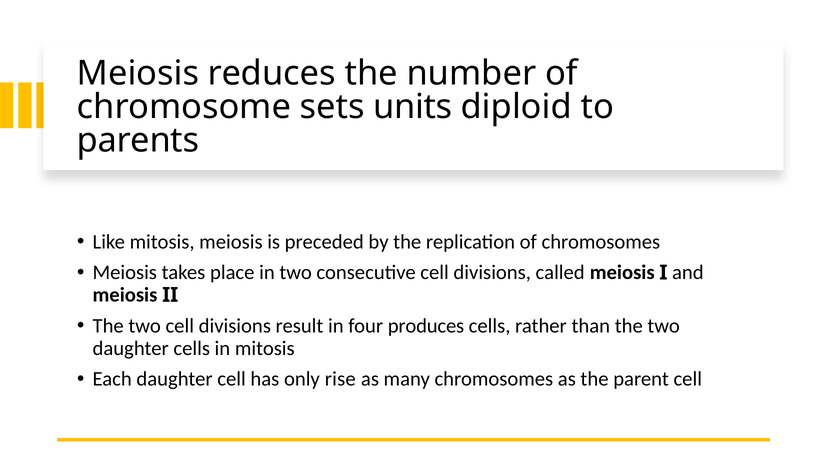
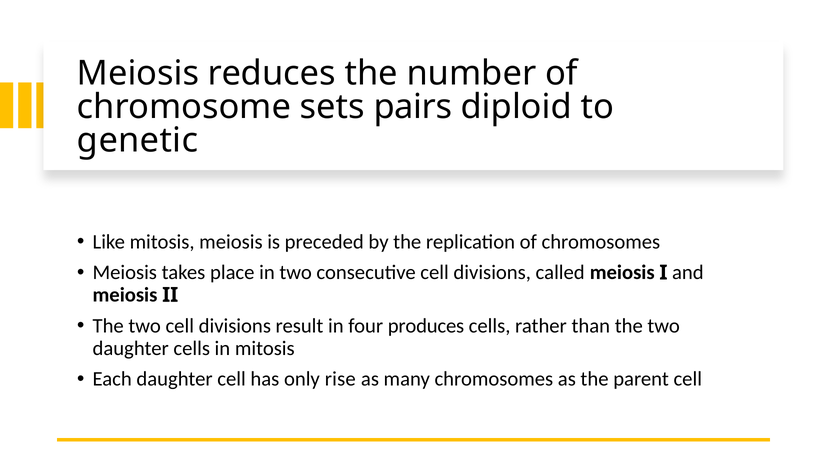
units: units -> pairs
parents: parents -> genetic
